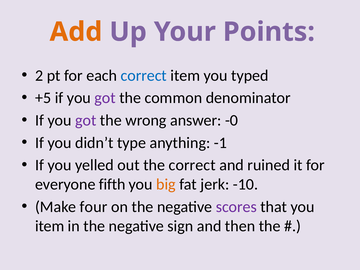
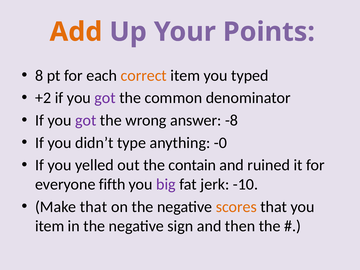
2: 2 -> 8
correct at (144, 76) colour: blue -> orange
+5: +5 -> +2
-0: -0 -> -8
-1: -1 -> -0
the correct: correct -> contain
big colour: orange -> purple
Make four: four -> that
scores colour: purple -> orange
